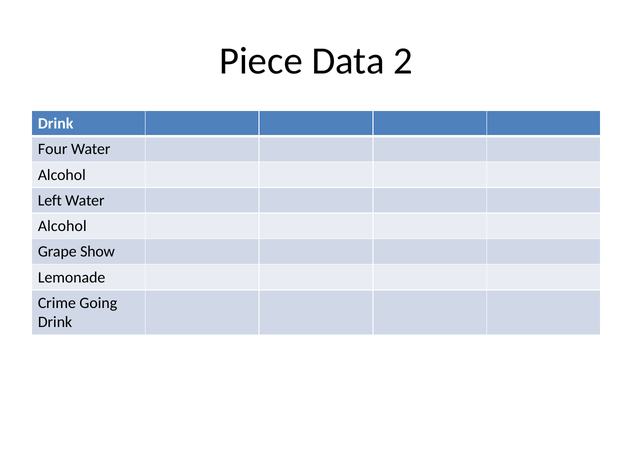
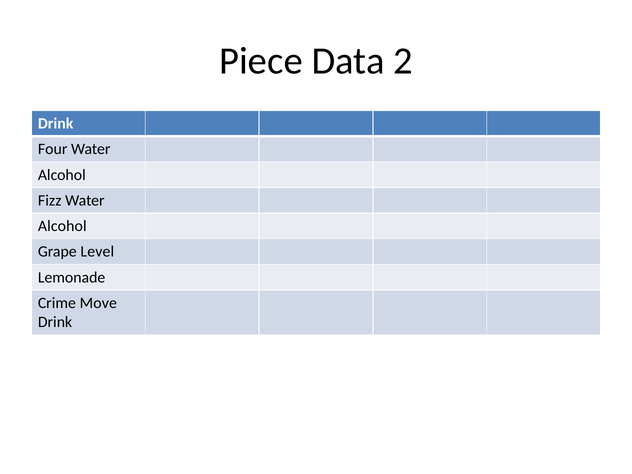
Left: Left -> Fizz
Show: Show -> Level
Going: Going -> Move
